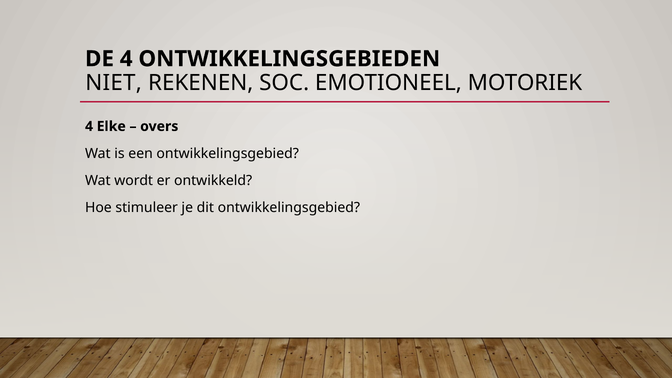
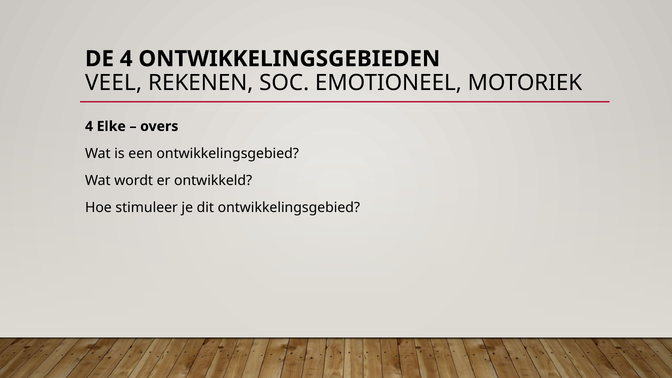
NIET: NIET -> VEEL
